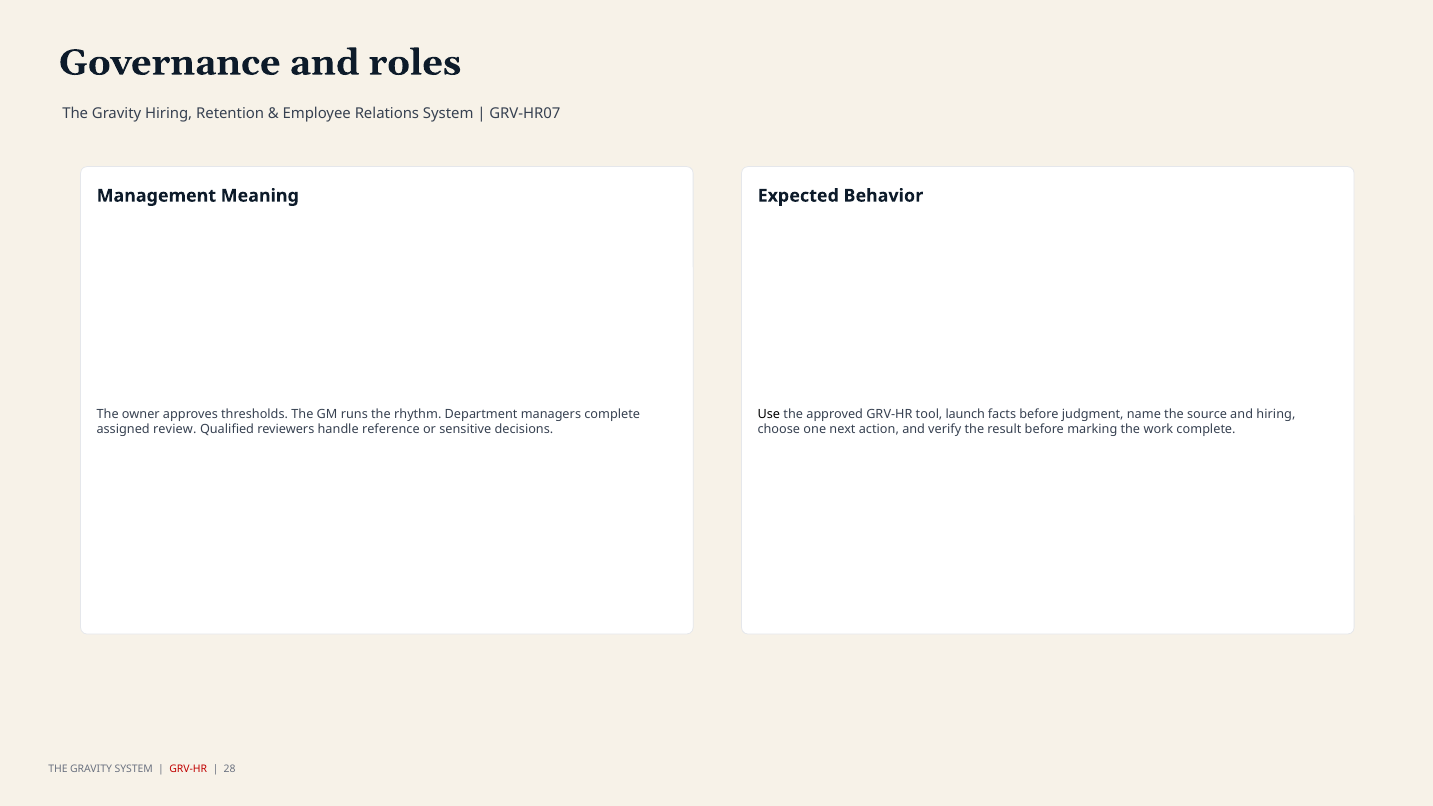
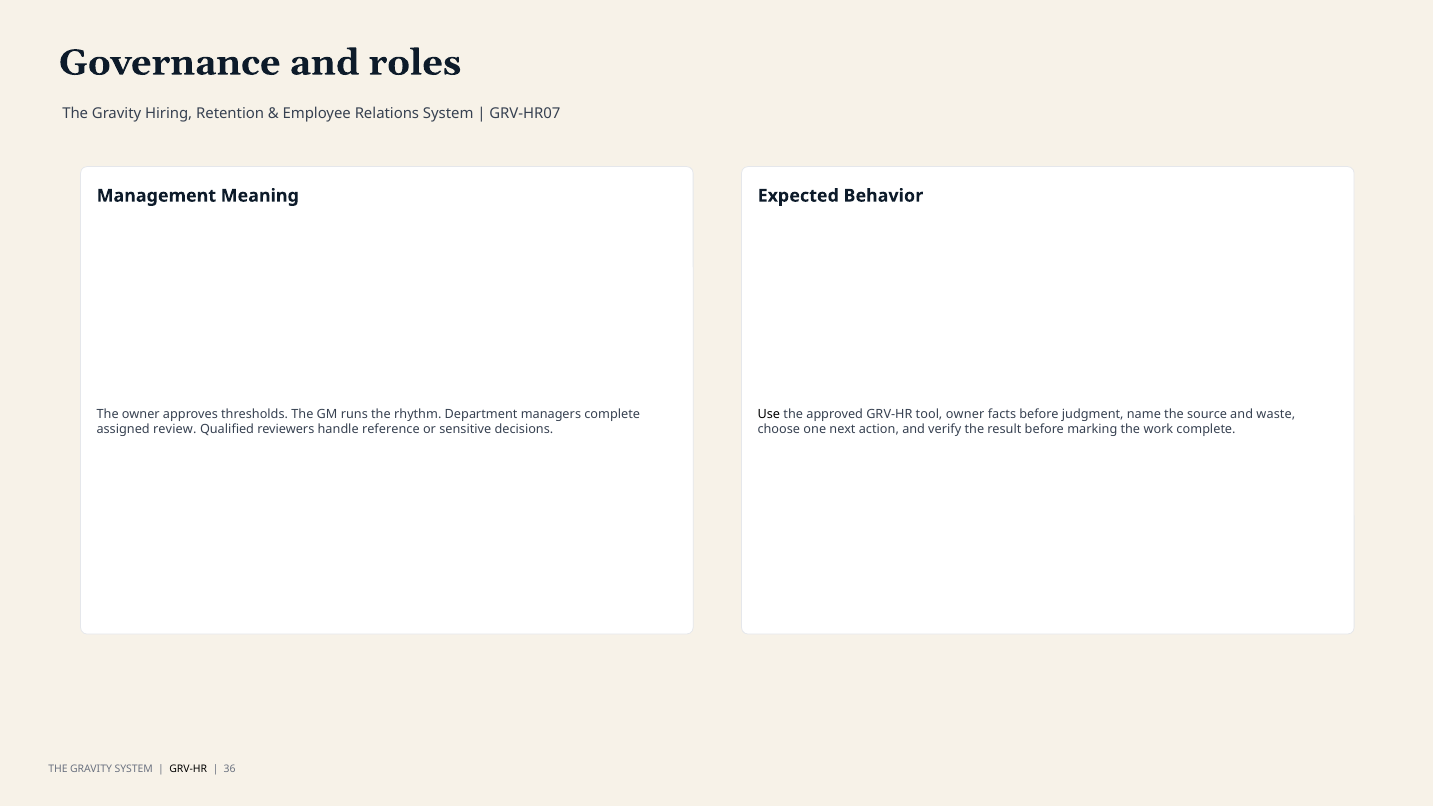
tool launch: launch -> owner
and hiring: hiring -> waste
GRV-HR at (188, 769) colour: red -> black
28: 28 -> 36
